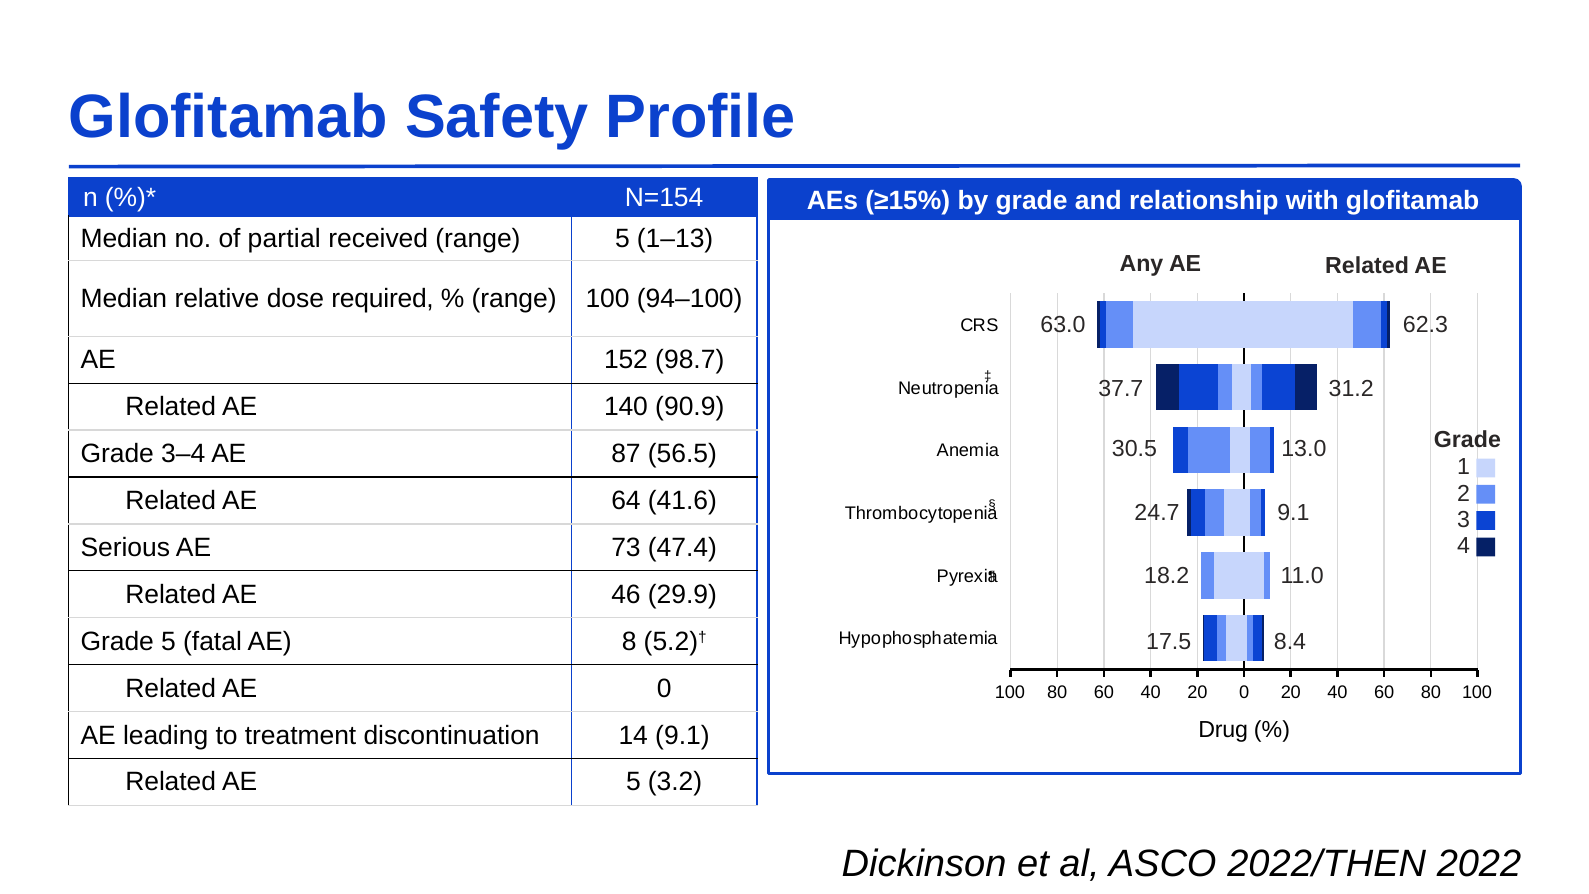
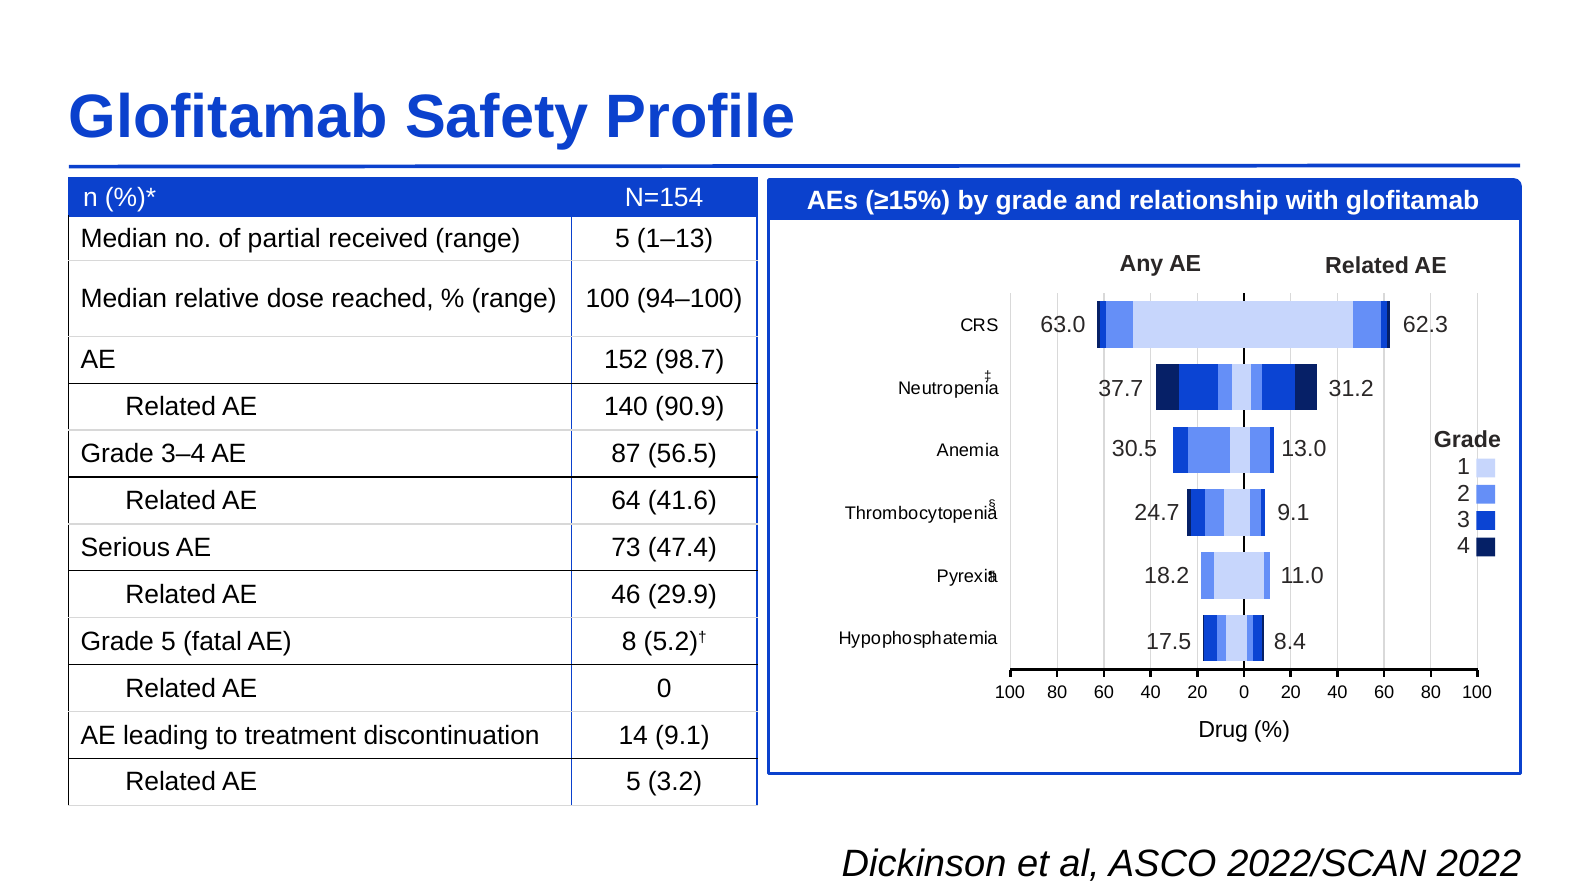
required: required -> reached
2022/THEN: 2022/THEN -> 2022/SCAN
